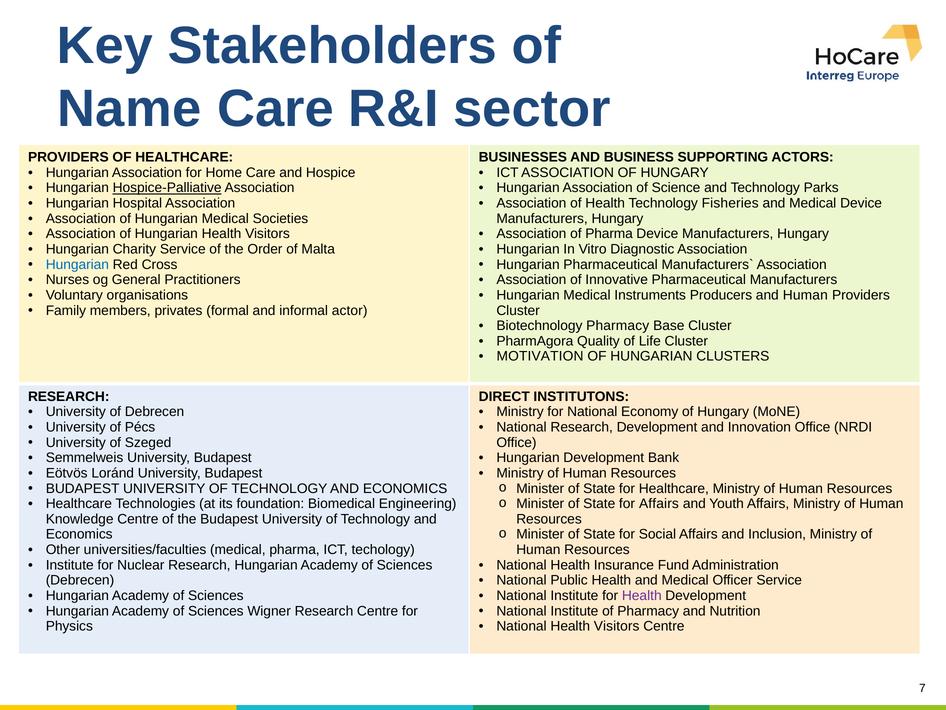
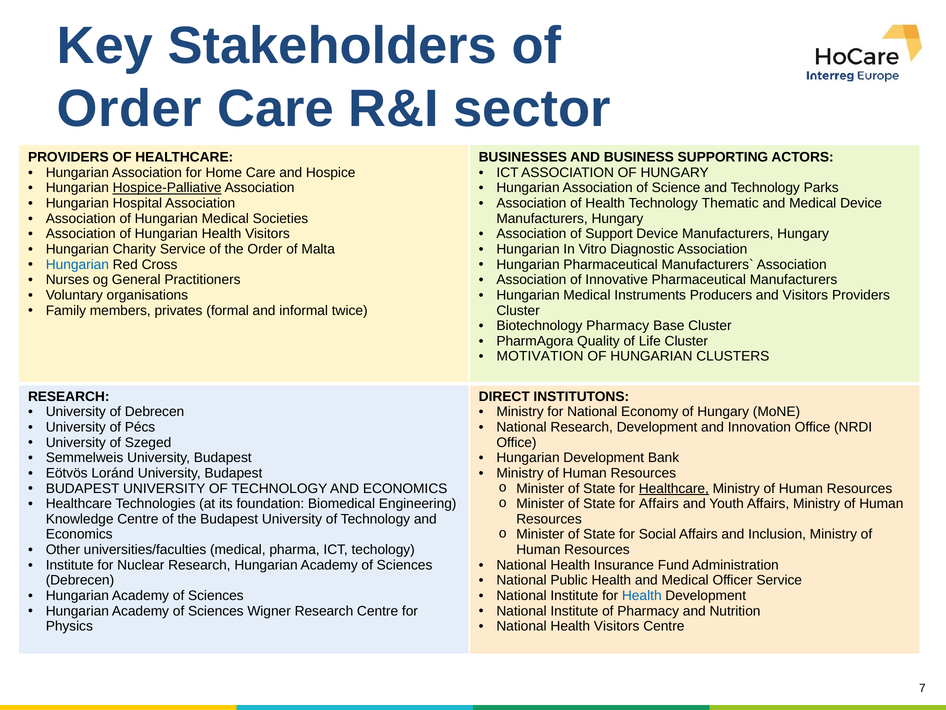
Name at (129, 109): Name -> Order
Fisheries: Fisheries -> Thematic
of Pharma: Pharma -> Support
and Human: Human -> Visitors
actor: actor -> twice
Healthcare at (674, 488) underline: none -> present
Health at (642, 595) colour: purple -> blue
